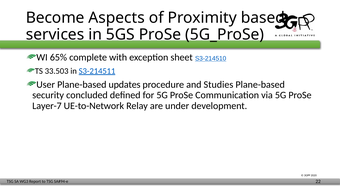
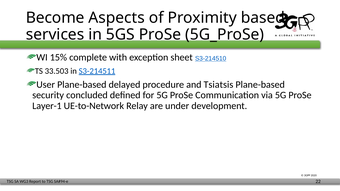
65%: 65% -> 15%
updates: updates -> delayed
Studies: Studies -> Tsiatsis
Layer-7: Layer-7 -> Layer-1
